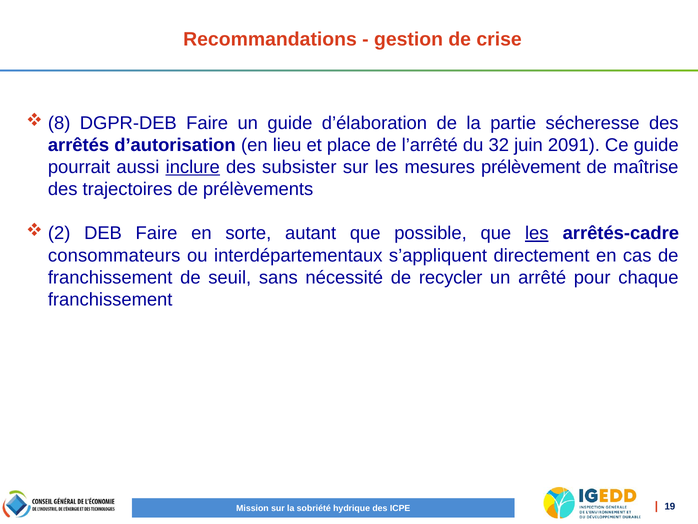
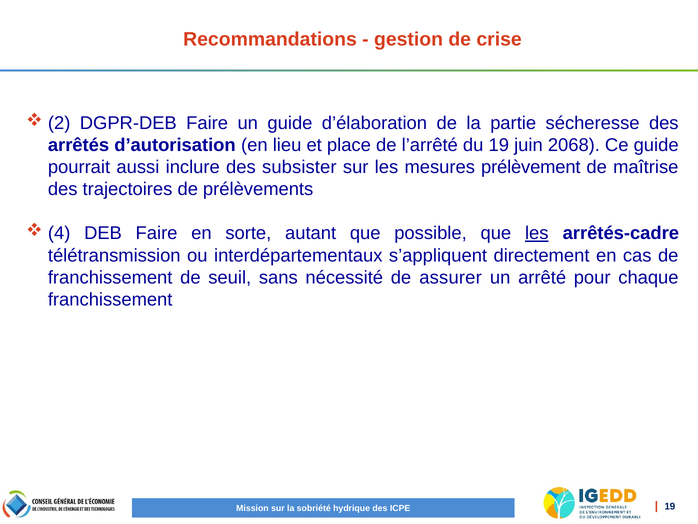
8: 8 -> 2
du 32: 32 -> 19
2091: 2091 -> 2068
inclure underline: present -> none
2: 2 -> 4
consommateurs: consommateurs -> télétransmission
recycler: recycler -> assurer
